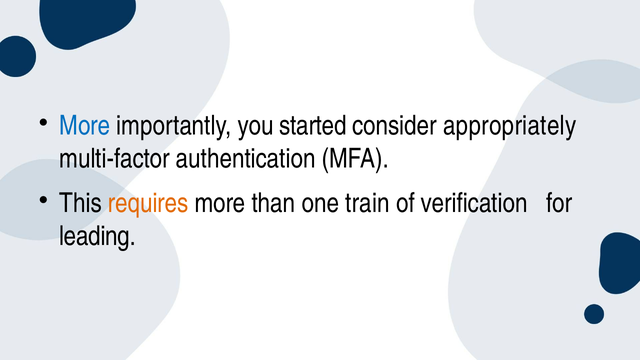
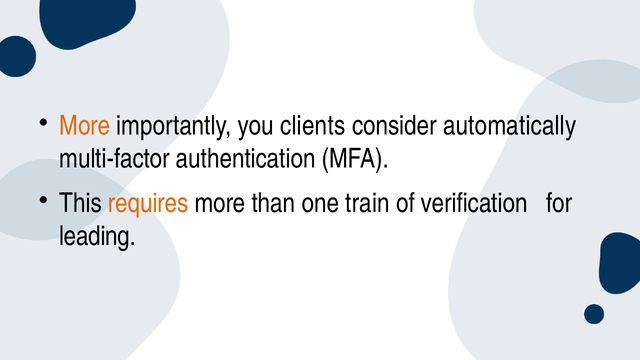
More at (85, 126) colour: blue -> orange
started: started -> clients
appropriately: appropriately -> automatically
